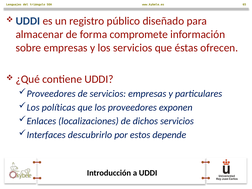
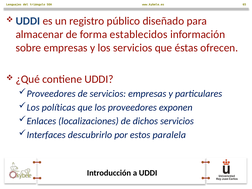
compromete: compromete -> establecidos
depende: depende -> paralela
